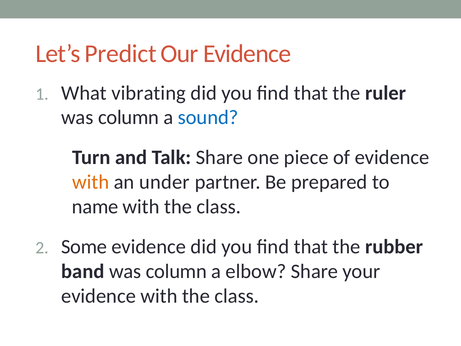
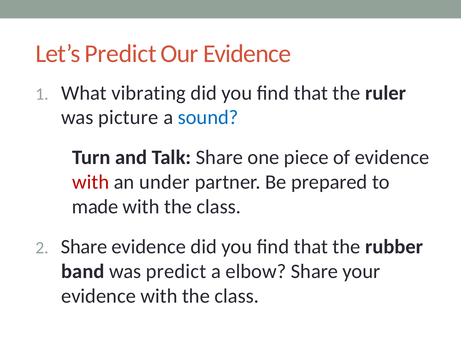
column at (129, 117): column -> picture
with at (91, 182) colour: orange -> red
name: name -> made
Some at (84, 247): Some -> Share
band was column: column -> predict
